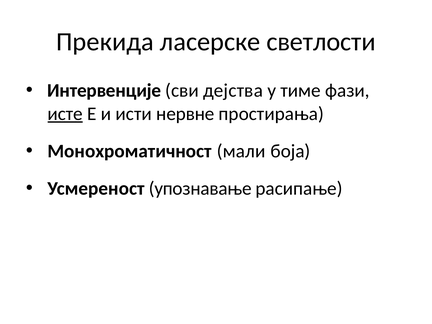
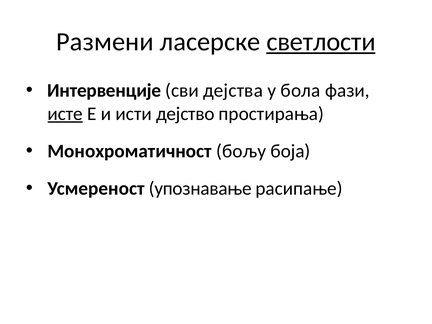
Прекида: Прекида -> Размени
светлости underline: none -> present
тиме: тиме -> бола
нервне: нервне -> дејство
мали: мали -> бољу
